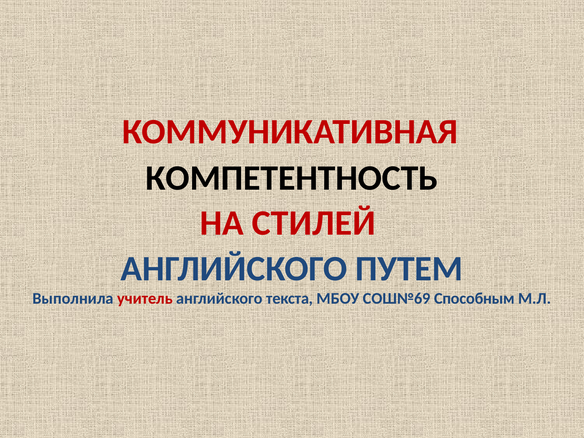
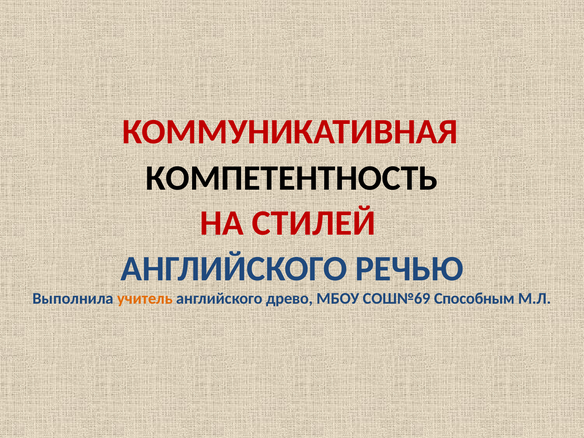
ПУТЕМ: ПУТЕМ -> РЕЧЬЮ
учитель colour: red -> orange
текста: текста -> древо
